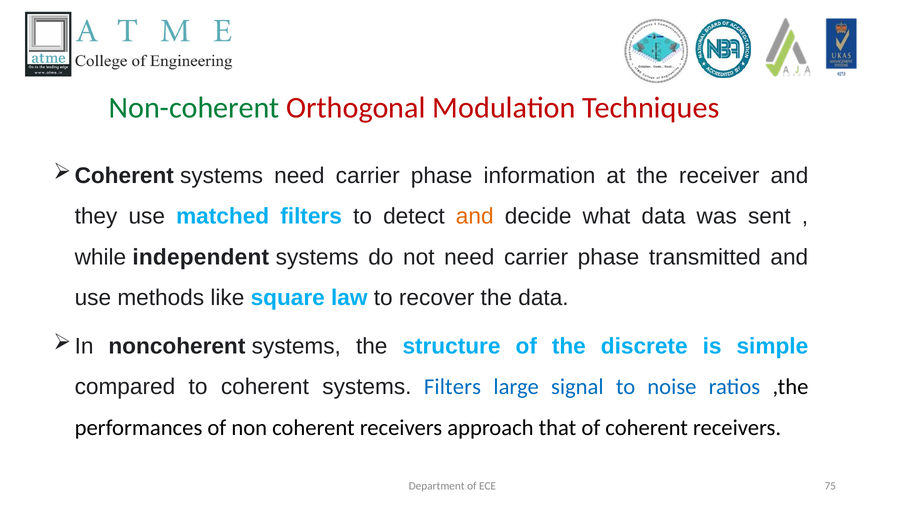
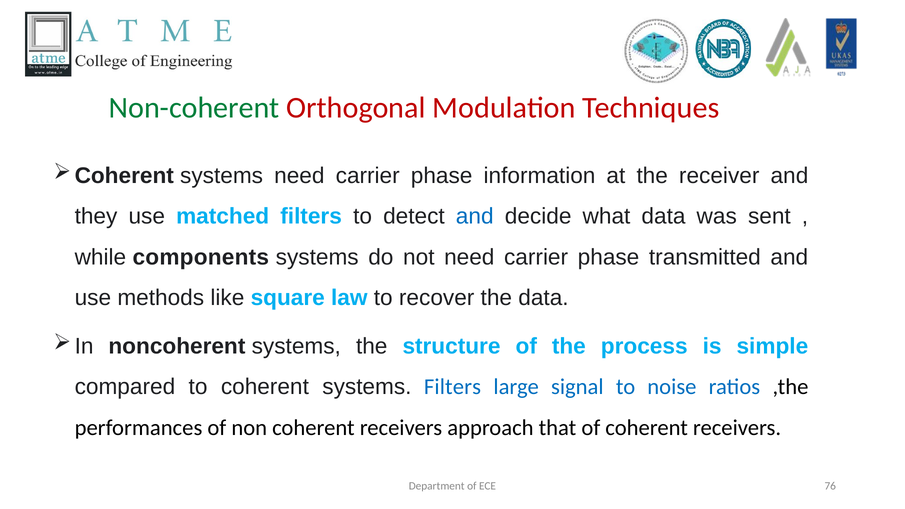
and at (475, 216) colour: orange -> blue
independent: independent -> components
discrete: discrete -> process
75: 75 -> 76
